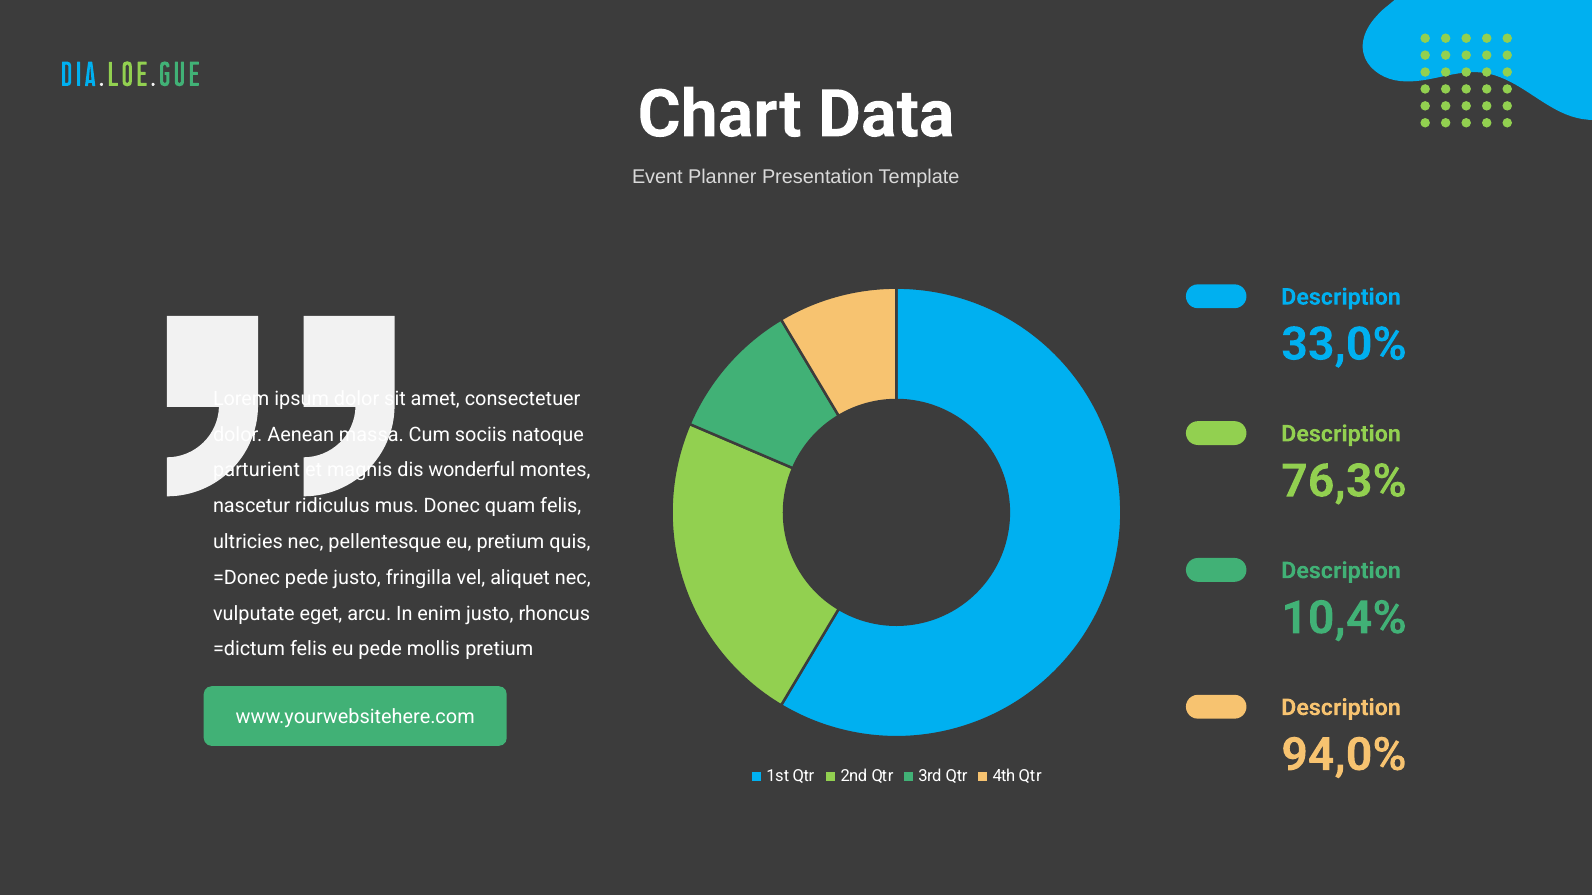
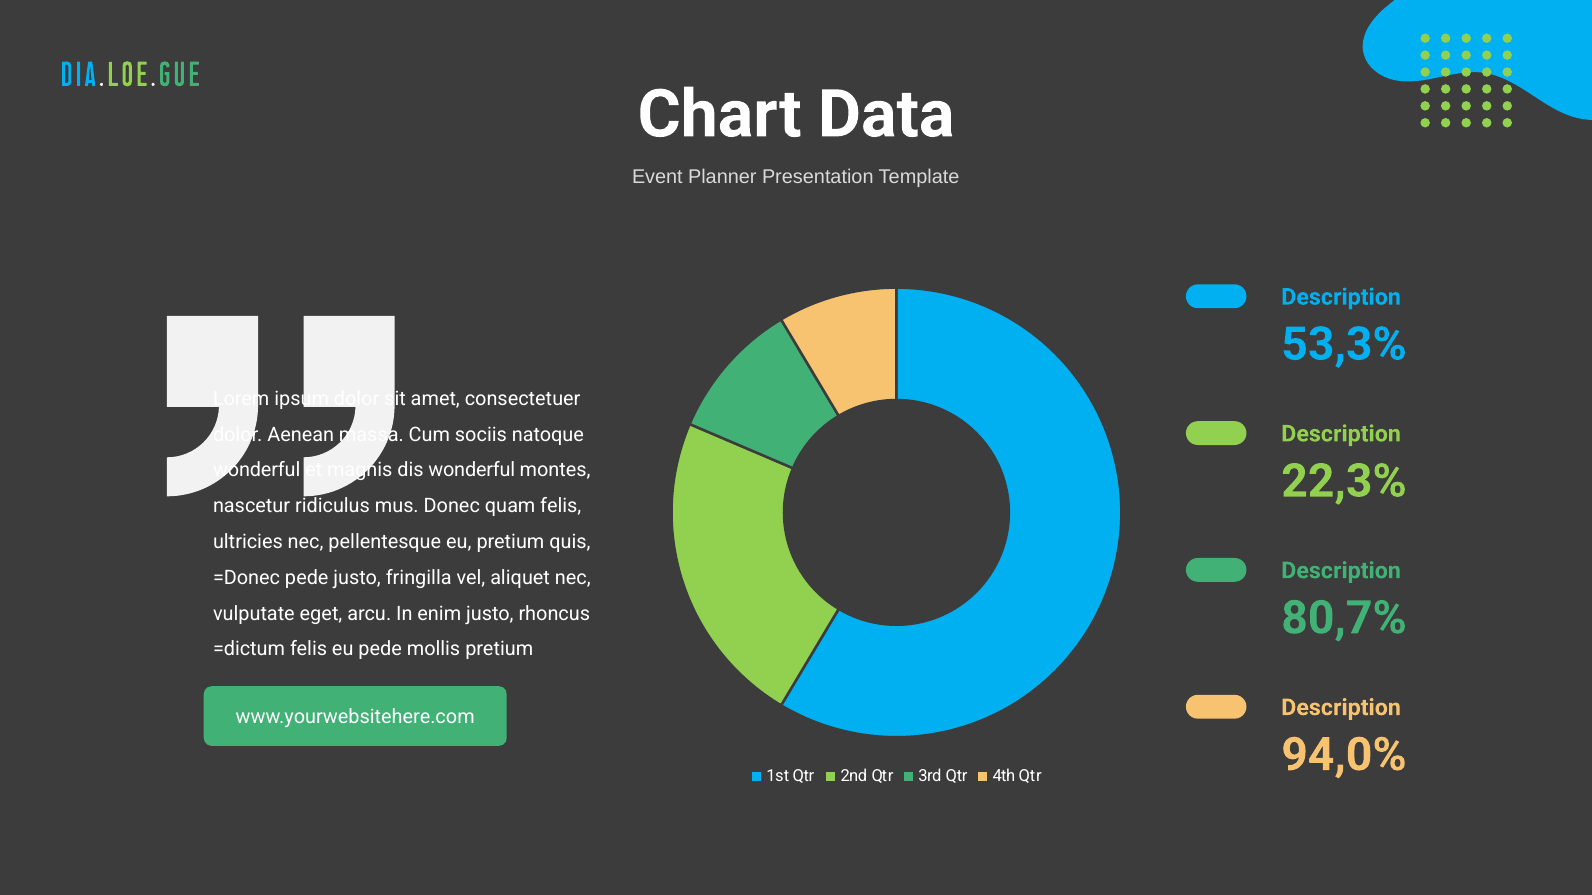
33,0%: 33,0% -> 53,3%
parturient at (257, 471): parturient -> wonderful
76,3%: 76,3% -> 22,3%
10,4%: 10,4% -> 80,7%
